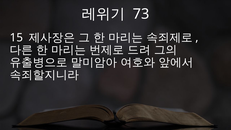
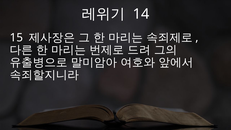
73: 73 -> 14
